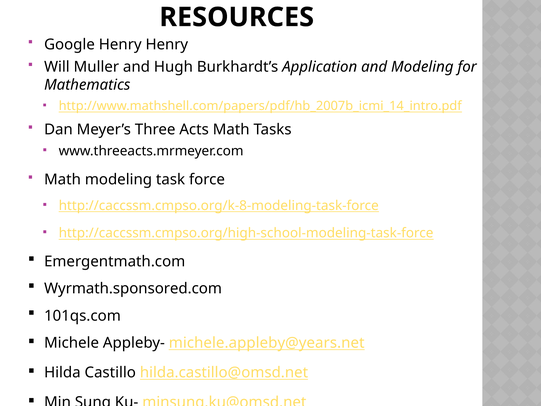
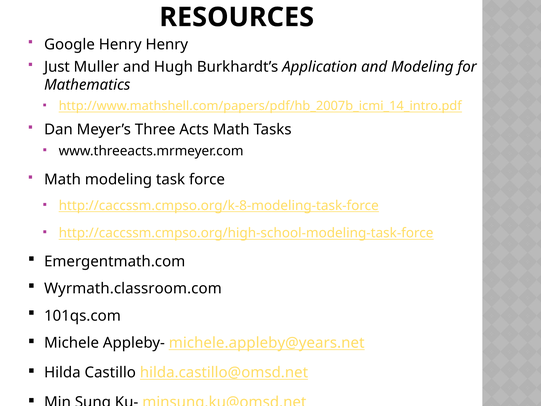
Will: Will -> Just
Wyrmath.sponsored.com: Wyrmath.sponsored.com -> Wyrmath.classroom.com
